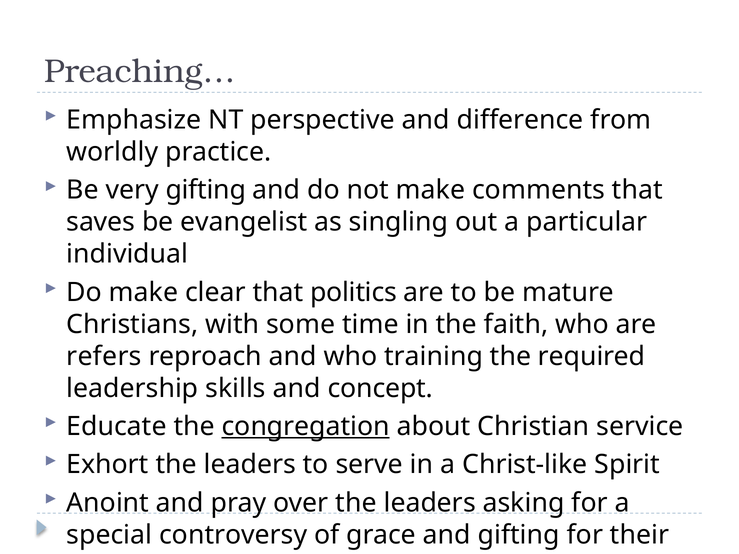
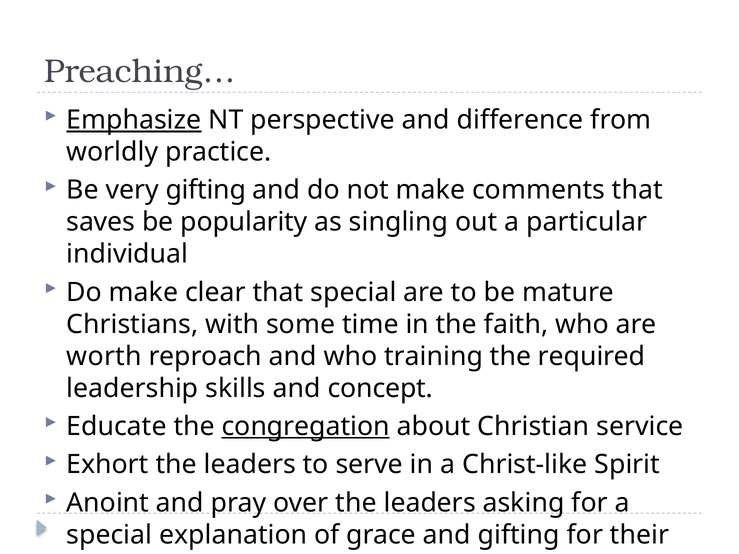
Emphasize underline: none -> present
evangelist: evangelist -> popularity
that politics: politics -> special
refers: refers -> worth
controversy: controversy -> explanation
